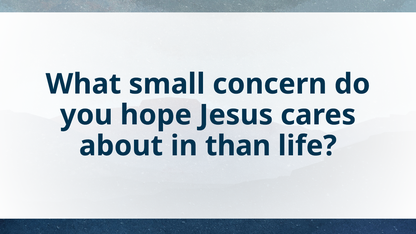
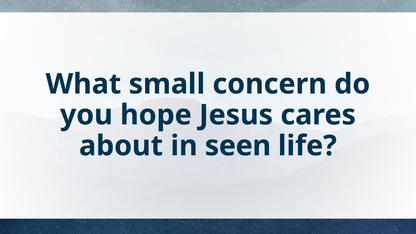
than: than -> seen
